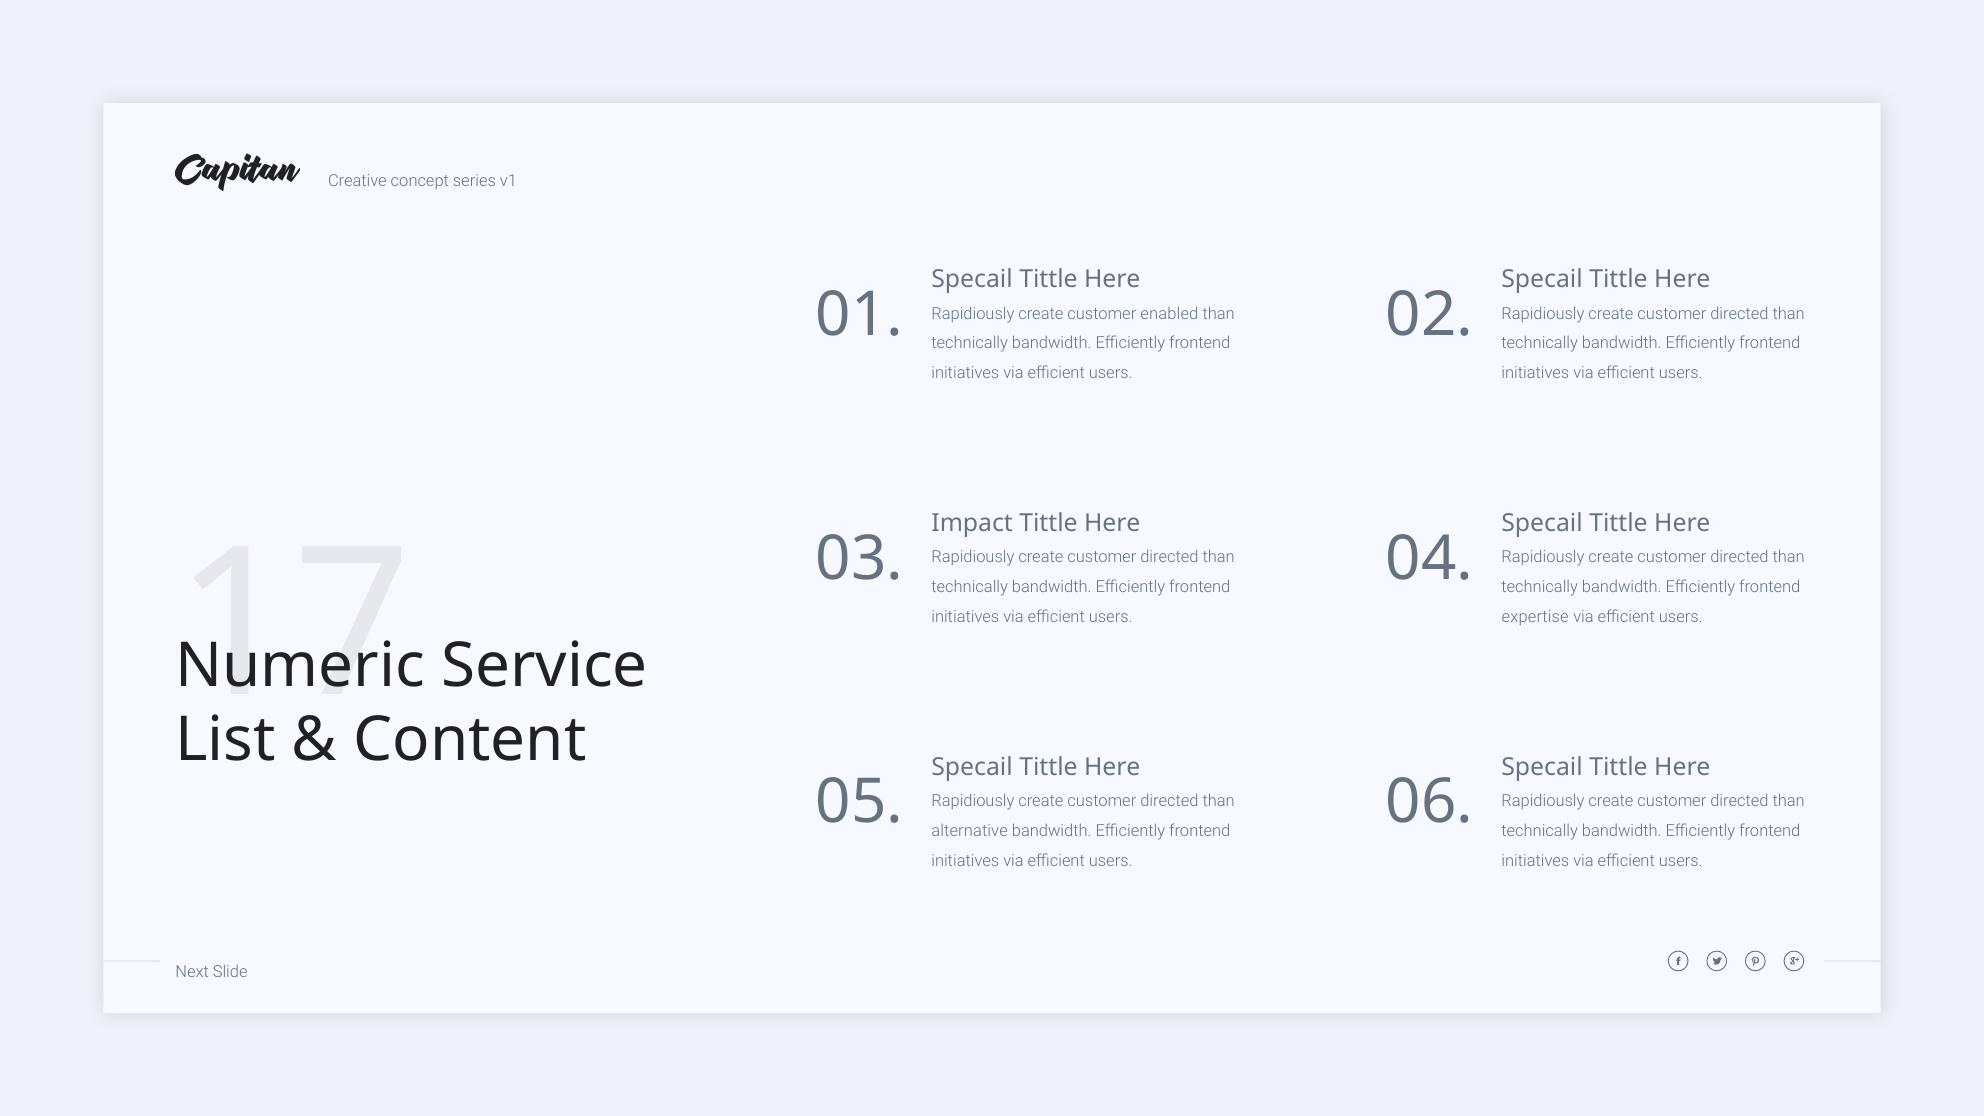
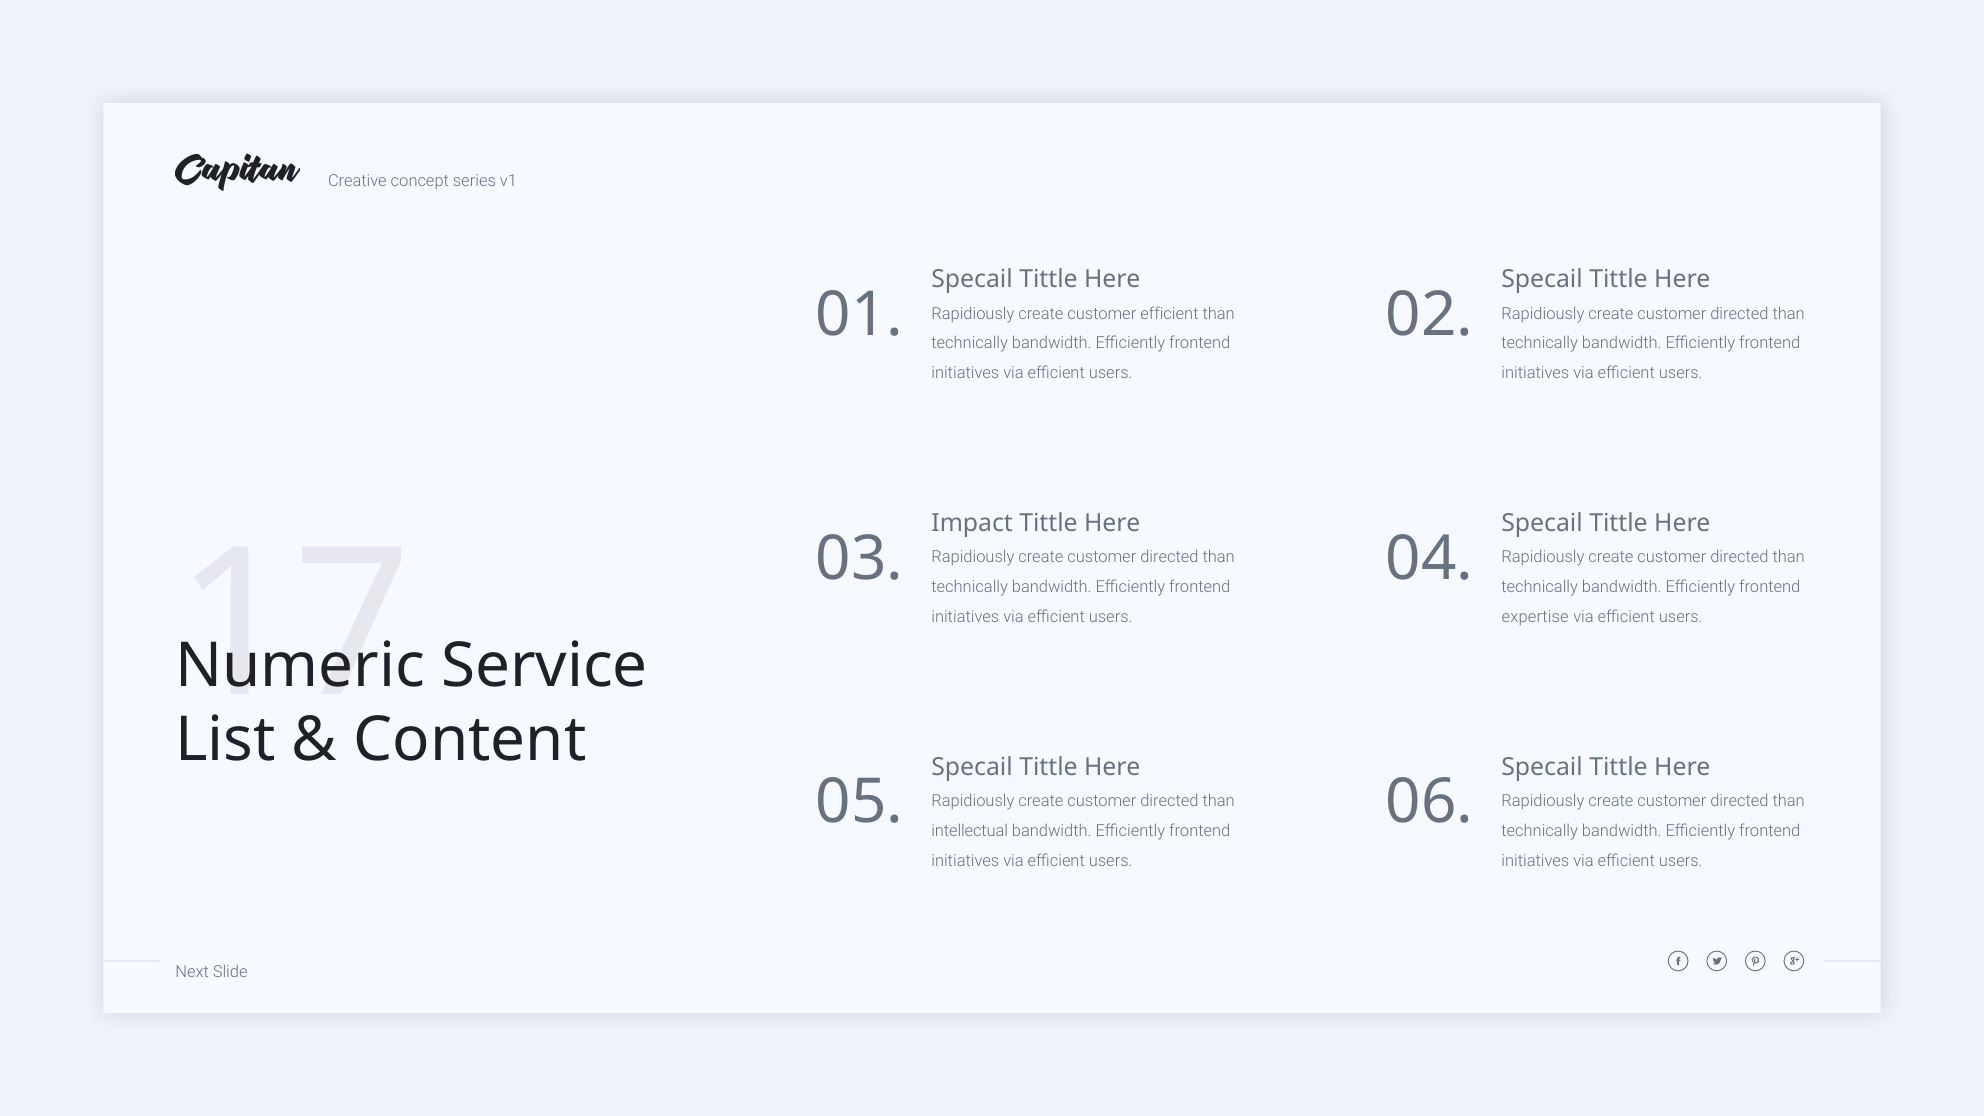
customer enabled: enabled -> efficient
alternative: alternative -> intellectual
